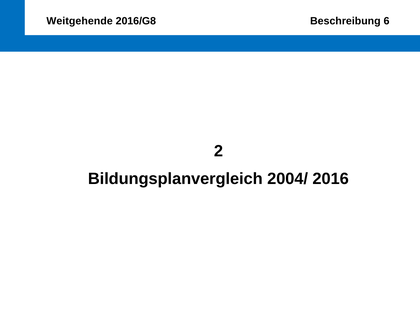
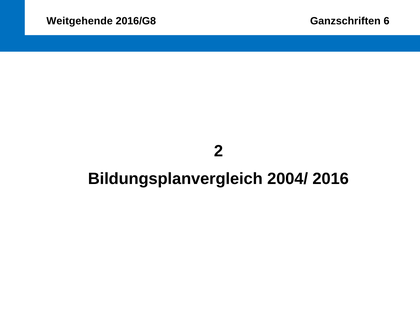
Beschreibung: Beschreibung -> Ganzschriften
